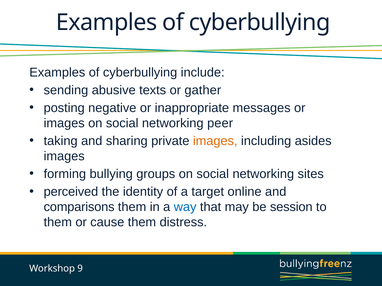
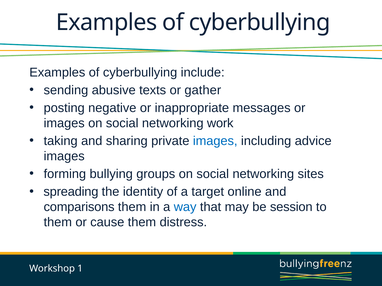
peer: peer -> work
images at (215, 141) colour: orange -> blue
asides: asides -> advice
perceived: perceived -> spreading
9: 9 -> 1
